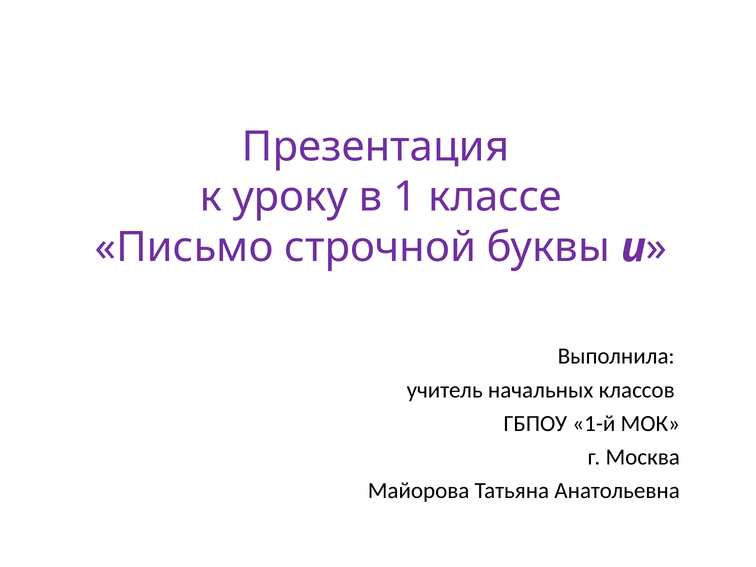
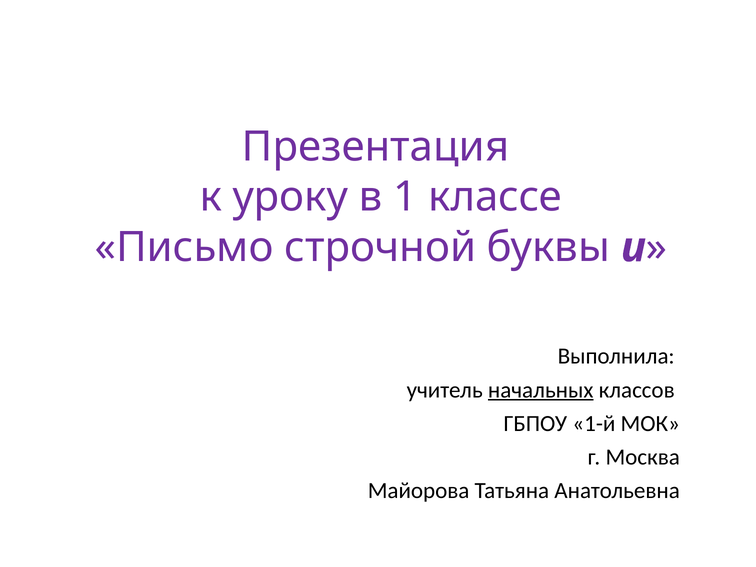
начальных underline: none -> present
